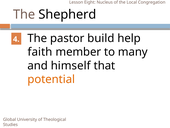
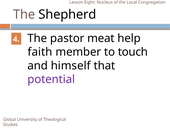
build: build -> meat
many: many -> touch
potential colour: orange -> purple
